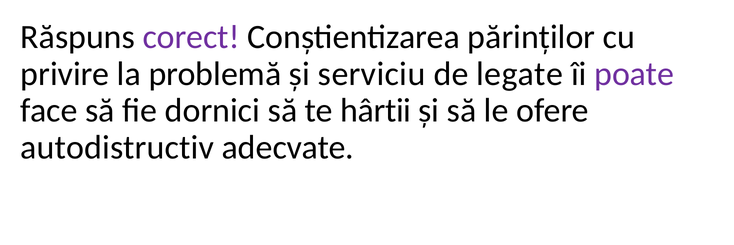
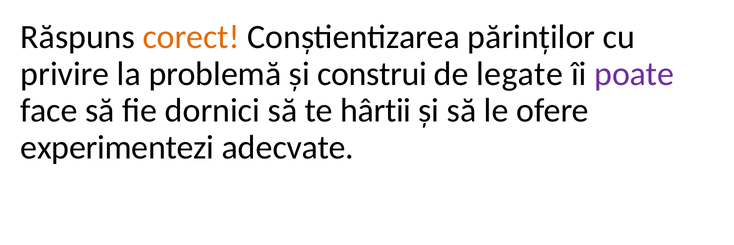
corect colour: purple -> orange
serviciu: serviciu -> construi
autodistructiv: autodistructiv -> experimentezi
